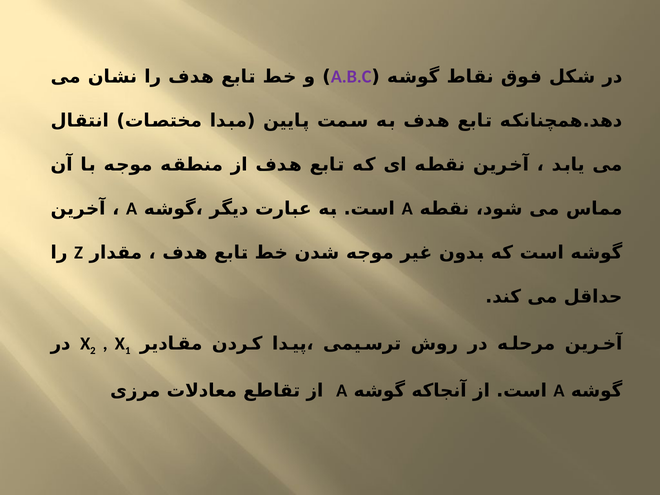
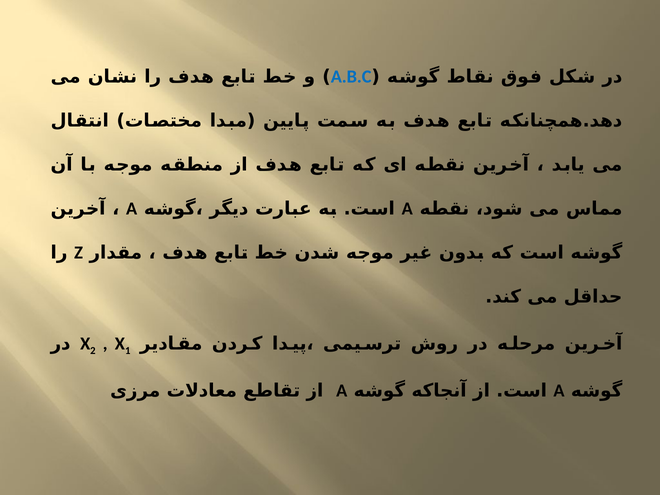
A.B.C colour: purple -> blue
